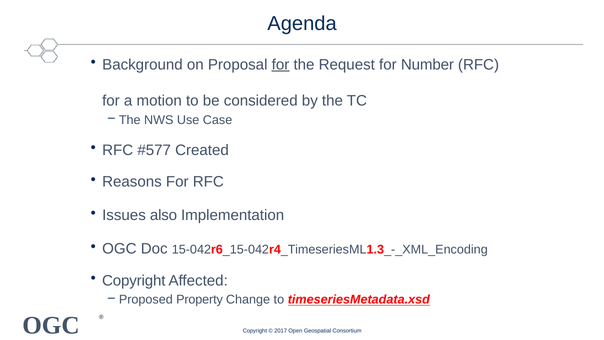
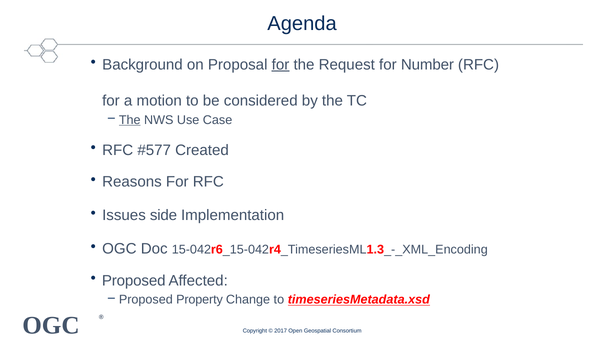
The at (130, 120) underline: none -> present
also: also -> side
Copyright at (134, 281): Copyright -> Proposed
